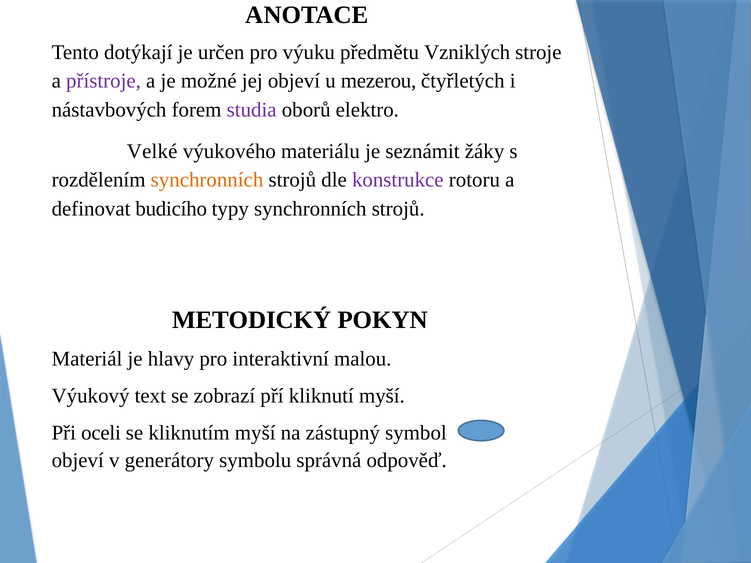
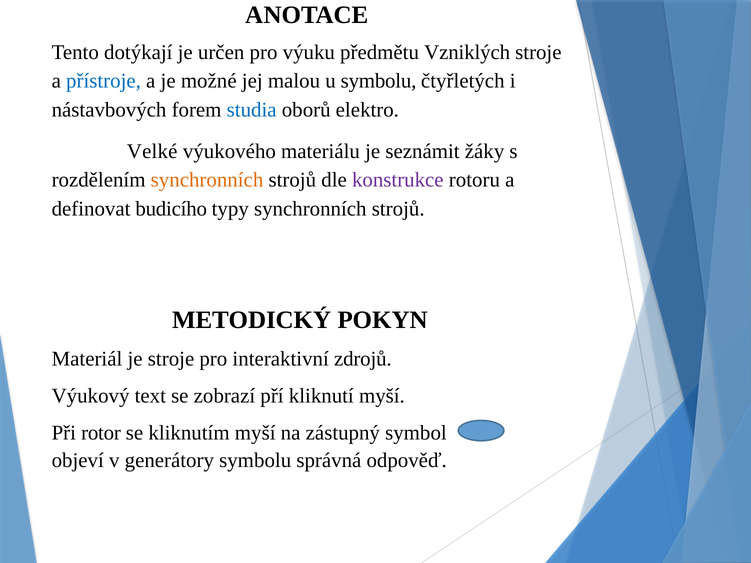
přístroje colour: purple -> blue
jej objeví: objeví -> malou
u mezerou: mezerou -> symbolu
studia colour: purple -> blue
je hlavy: hlavy -> stroje
malou: malou -> zdrojů
oceli: oceli -> rotor
